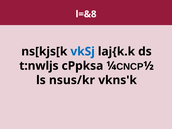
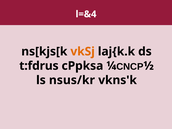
l=&8: l=&8 -> l=&4
vkSj colour: blue -> orange
t:nwljs: t:nwljs -> t:fdrus
